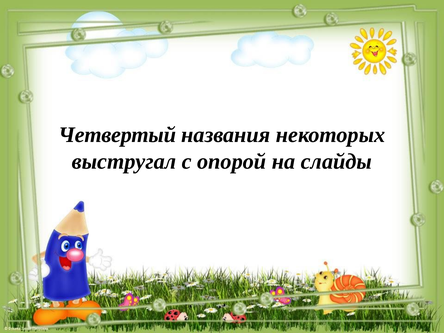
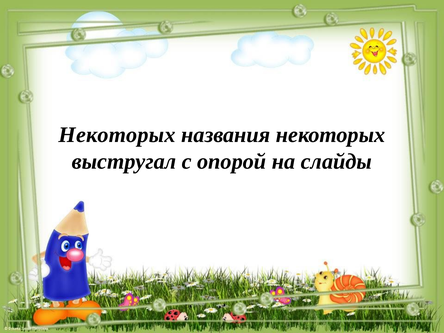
Четвертый at (117, 135): Четвертый -> Некоторых
